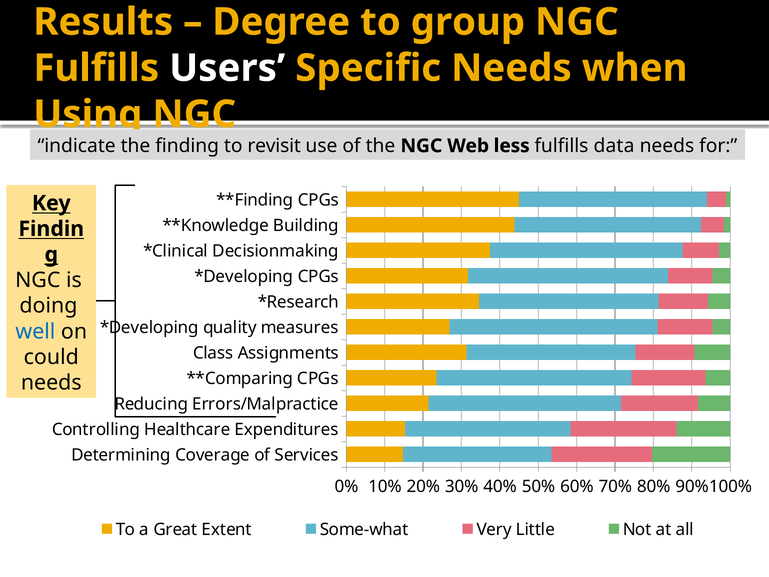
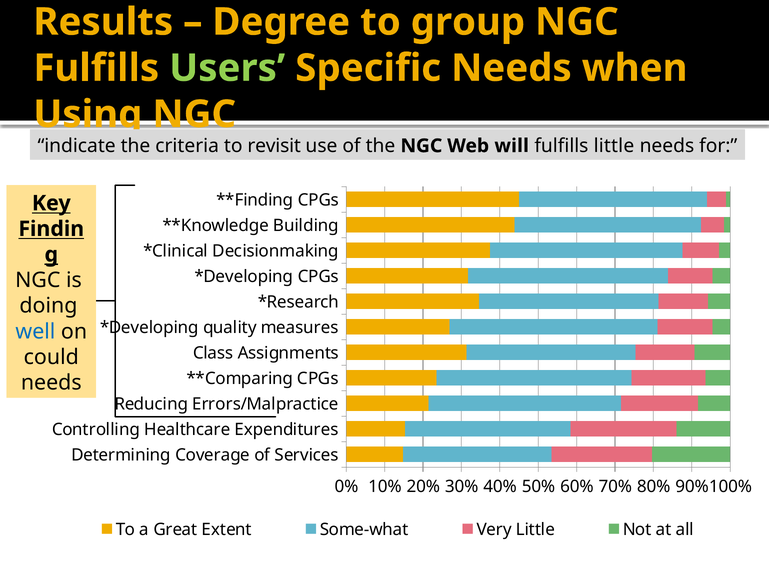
Users colour: white -> light green
finding: finding -> criteria
less: less -> will
fulfills data: data -> little
